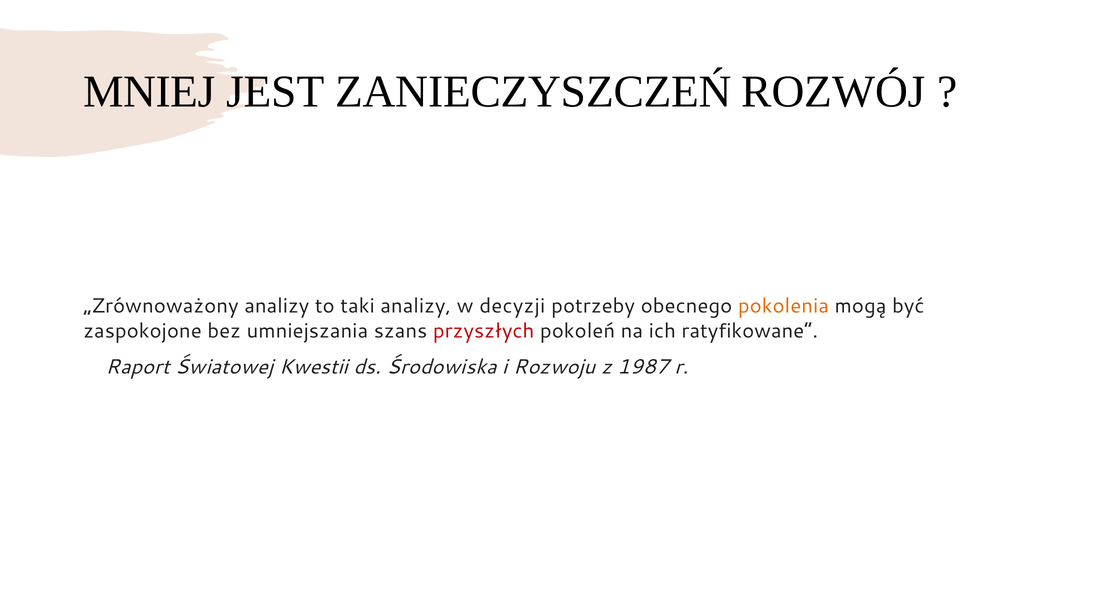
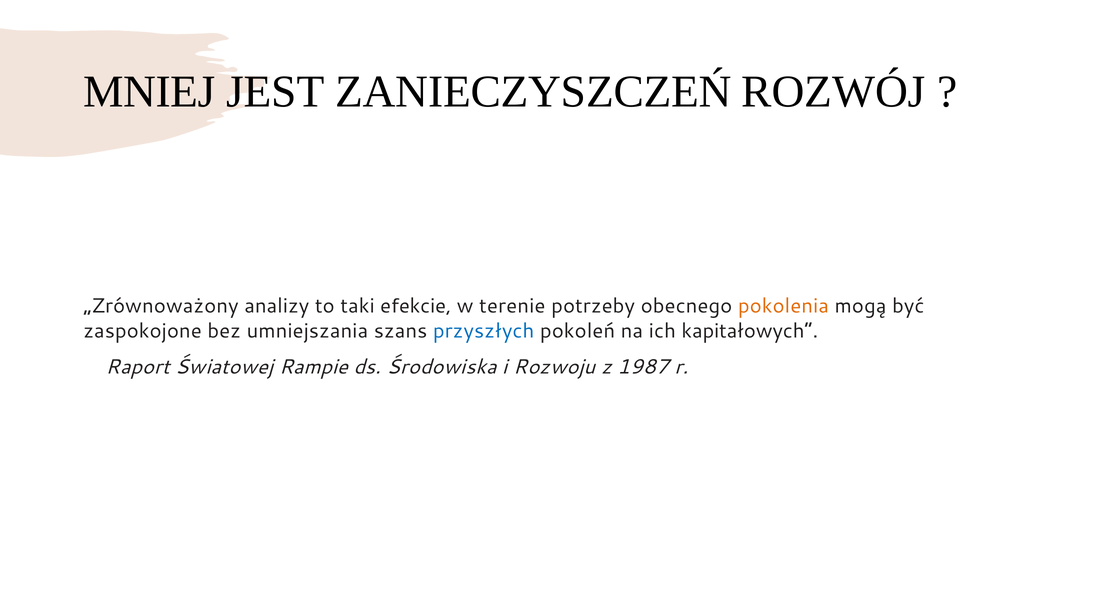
taki analizy: analizy -> efekcie
decyzji: decyzji -> terenie
przyszłych colour: red -> blue
ratyfikowane: ratyfikowane -> kapitałowych
Kwestii: Kwestii -> Rampie
